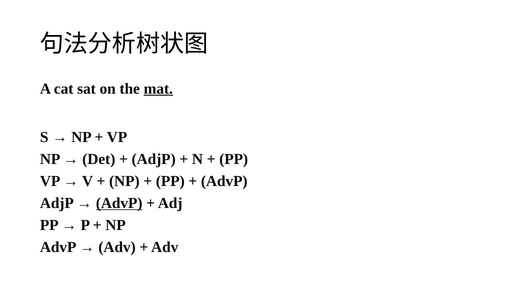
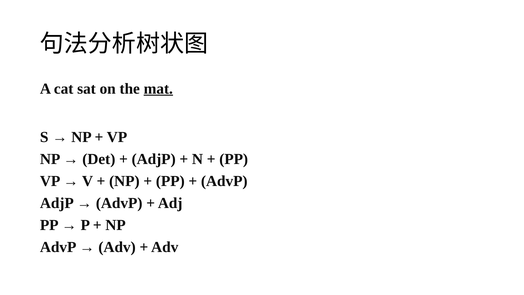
AdvP at (119, 203) underline: present -> none
